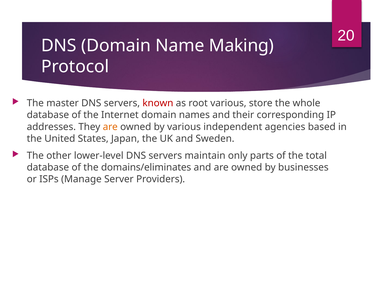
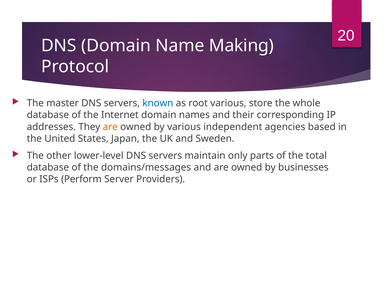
known colour: red -> blue
domains/eliminates: domains/eliminates -> domains/messages
Manage: Manage -> Perform
